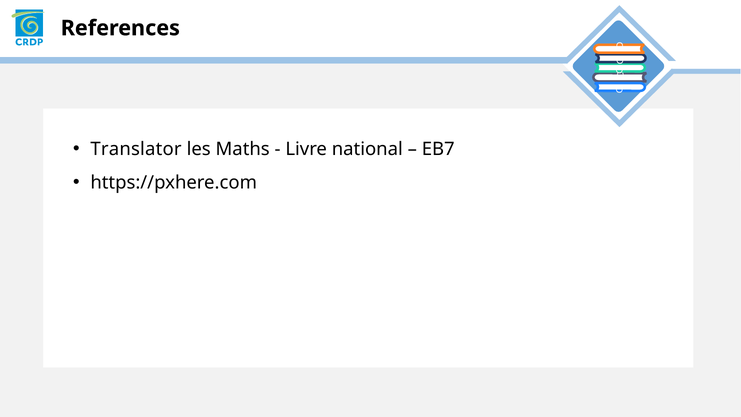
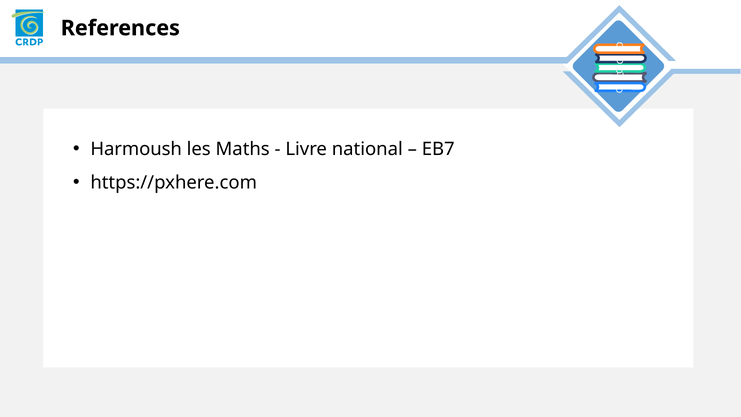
Translator: Translator -> Harmoush
